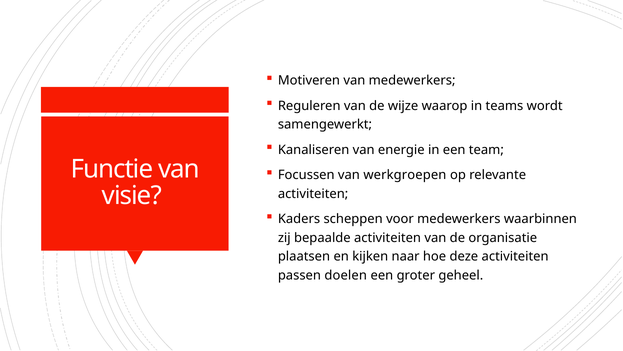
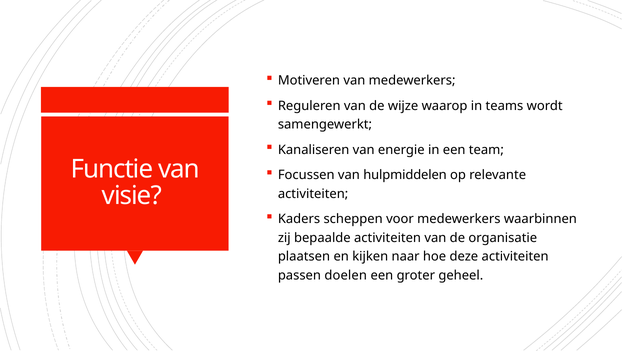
werkgroepen: werkgroepen -> hulpmiddelen
